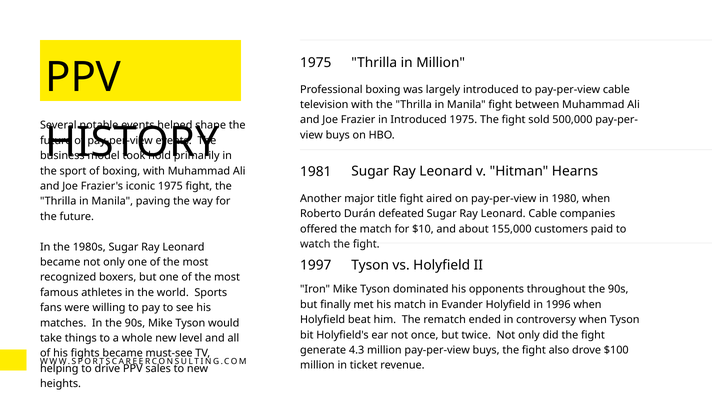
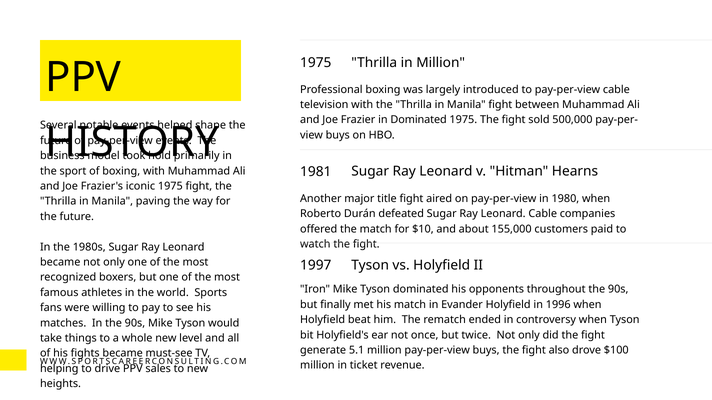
in Introduced: Introduced -> Dominated
4.3: 4.3 -> 5.1
